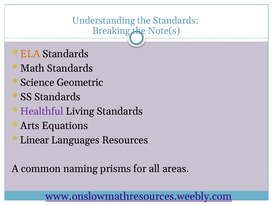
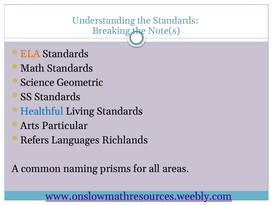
Healthful colour: purple -> blue
Equations: Equations -> Particular
Linear: Linear -> Refers
Resources: Resources -> Richlands
